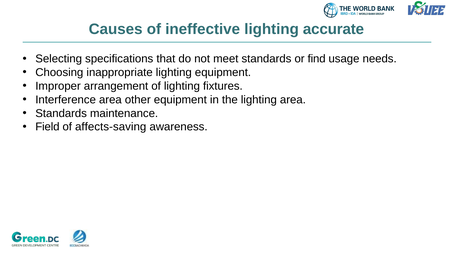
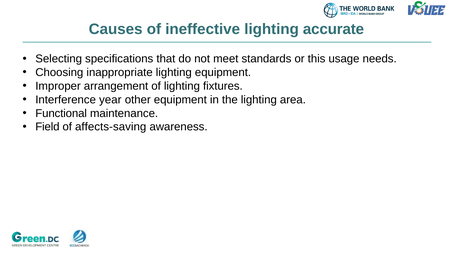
find: find -> this
Interference area: area -> year
Standards at (61, 113): Standards -> Functional
